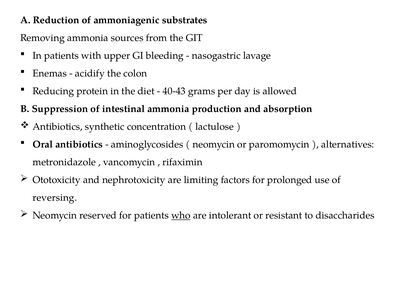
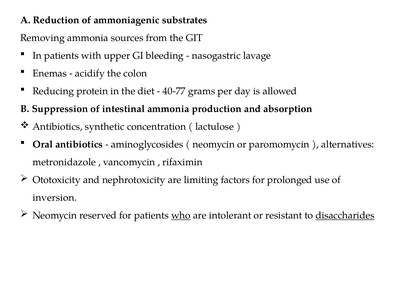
40-43: 40-43 -> 40-77
reversing: reversing -> inversion
disaccharides underline: none -> present
